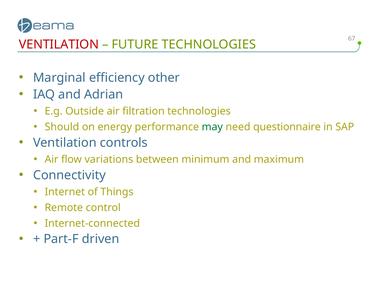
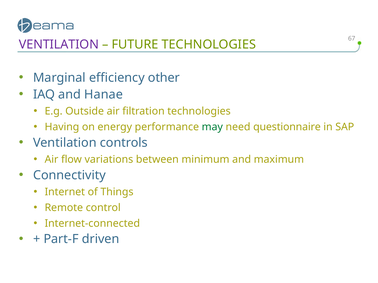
VENTILATION at (59, 45) colour: red -> purple
Adrian: Adrian -> Hanae
Should: Should -> Having
